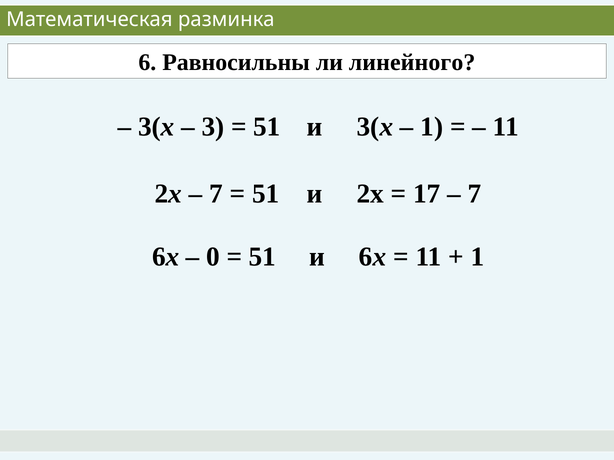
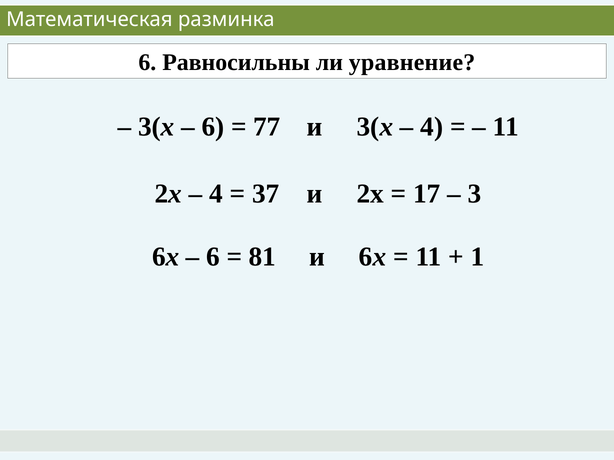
линейного: линейного -> уравнение
3 at (213, 127): 3 -> 6
51 at (267, 127): 51 -> 77
1 at (432, 127): 1 -> 4
7 at (216, 194): 7 -> 4
51 at (266, 194): 51 -> 37
7 at (474, 194): 7 -> 3
0 at (213, 257): 0 -> 6
51 at (262, 257): 51 -> 81
